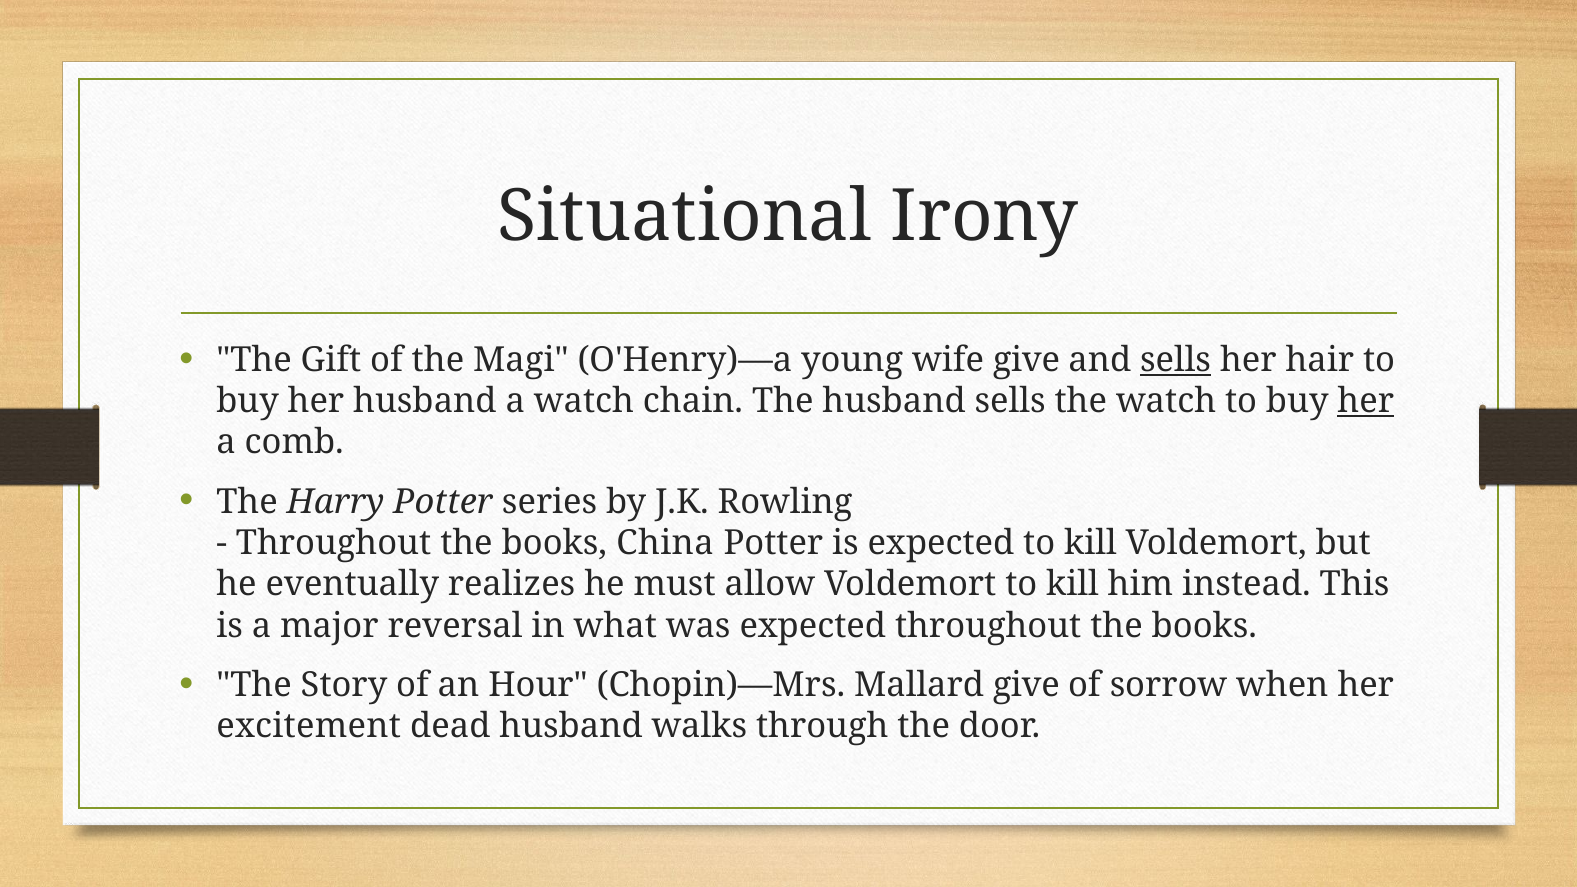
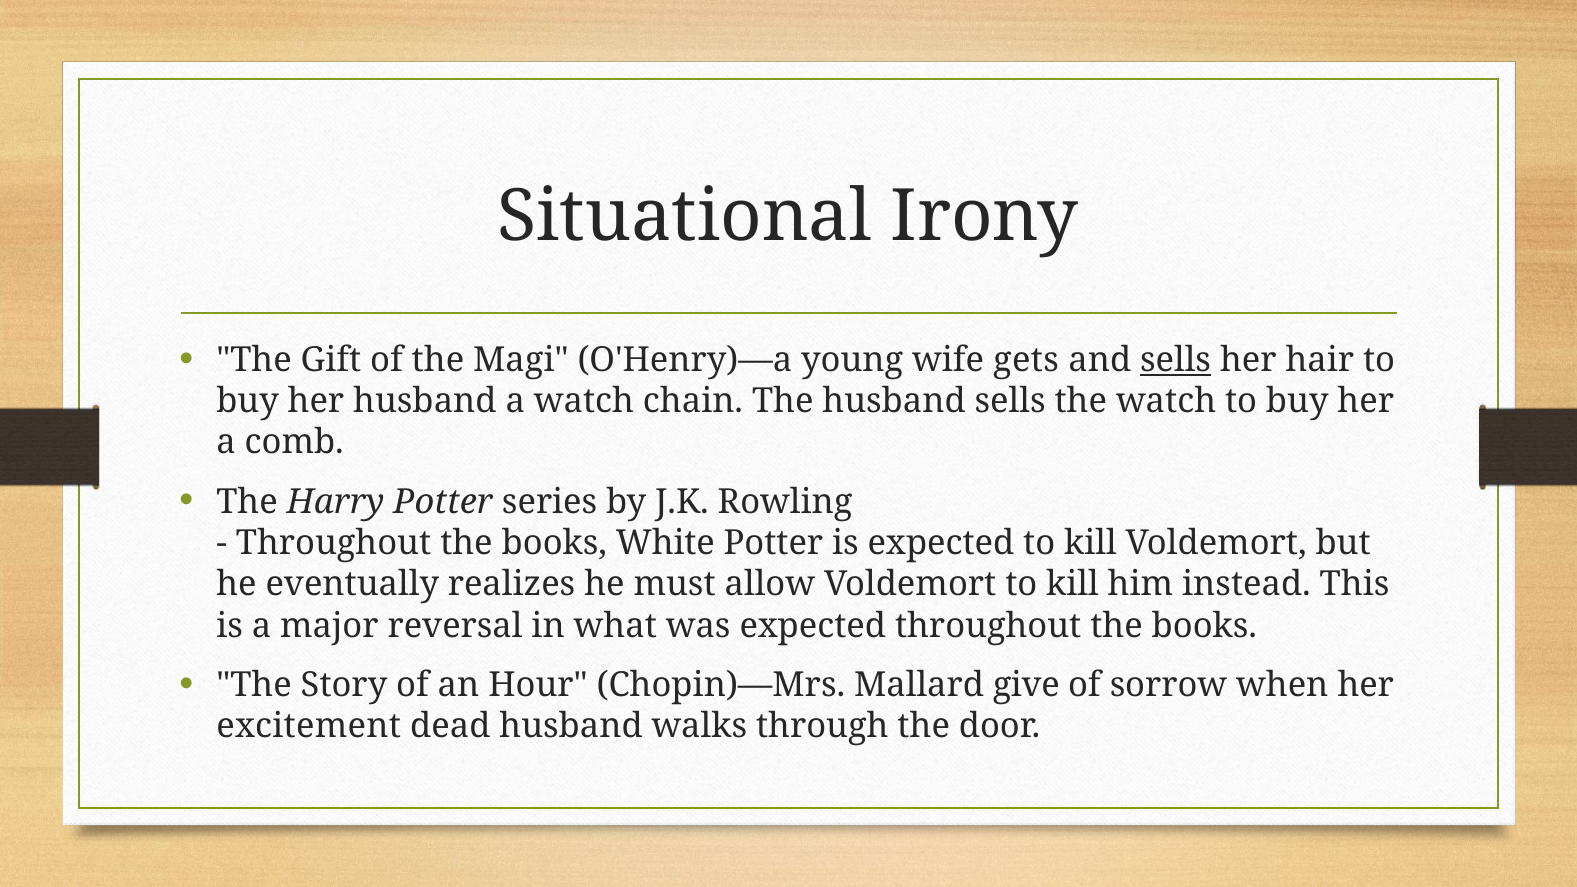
wife give: give -> gets
her at (1366, 401) underline: present -> none
China: China -> White
